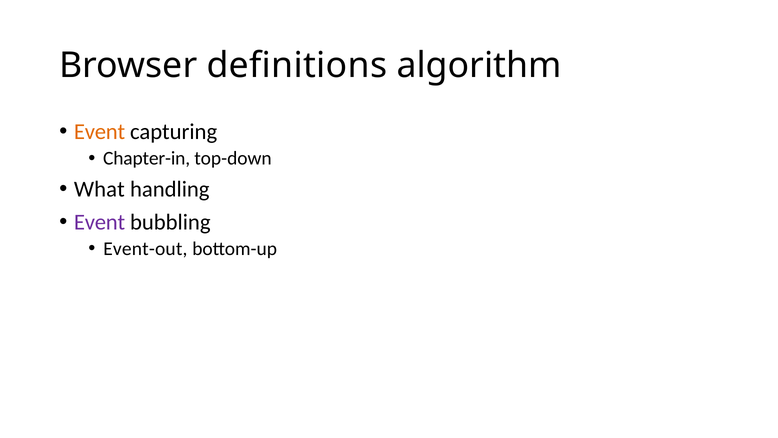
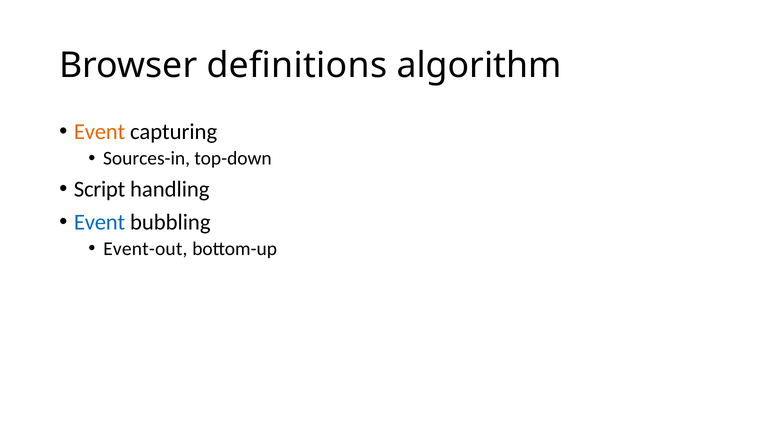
Chapter-in: Chapter-in -> Sources-in
What: What -> Script
Event at (100, 222) colour: purple -> blue
